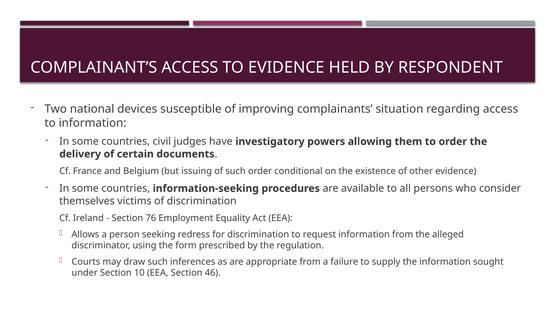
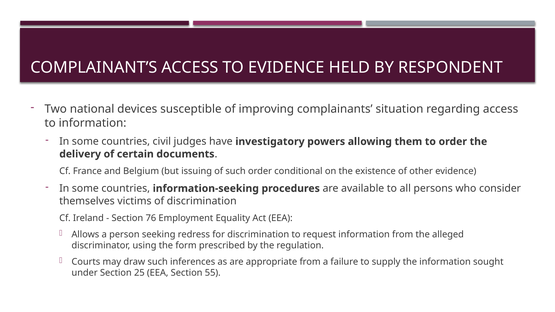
10: 10 -> 25
46: 46 -> 55
